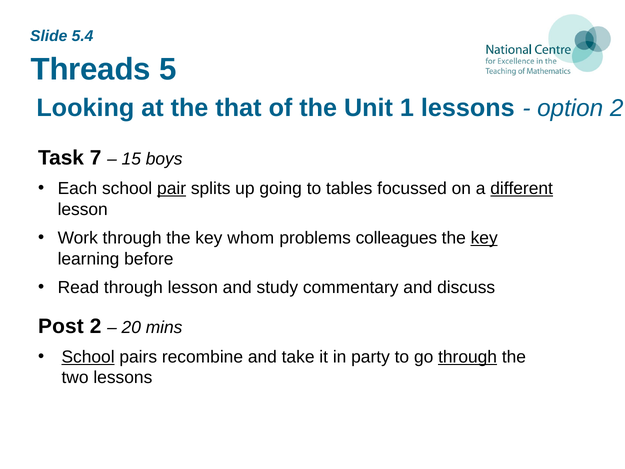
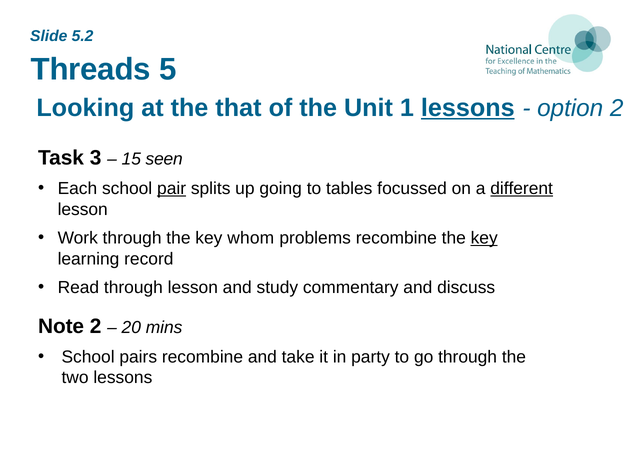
5.4: 5.4 -> 5.2
lessons at (468, 108) underline: none -> present
7: 7 -> 3
boys: boys -> seen
problems colleagues: colleagues -> recombine
before: before -> record
Post: Post -> Note
School at (88, 357) underline: present -> none
through at (468, 357) underline: present -> none
